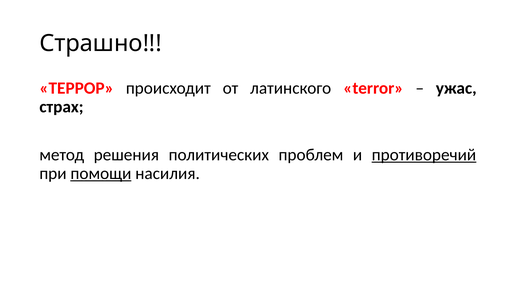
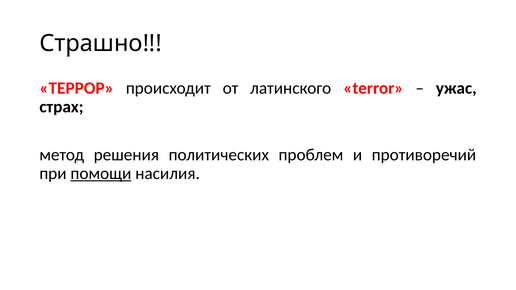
противоречий underline: present -> none
